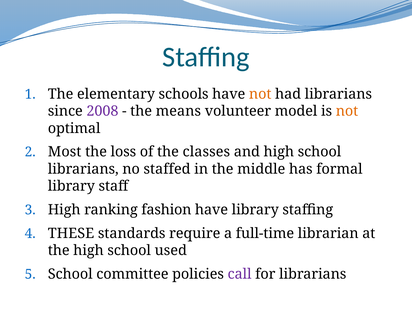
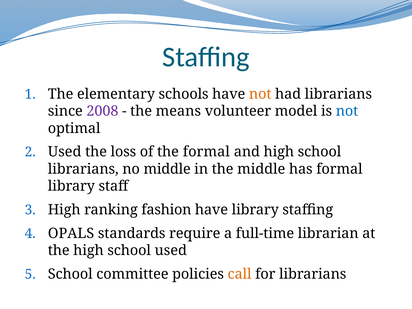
not at (347, 111) colour: orange -> blue
Most at (65, 152): Most -> Used
the classes: classes -> formal
no staffed: staffed -> middle
THESE: THESE -> OPALS
call colour: purple -> orange
